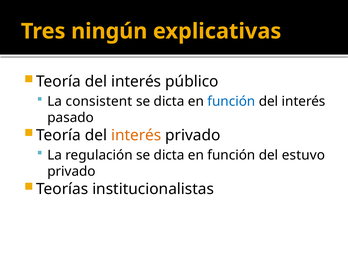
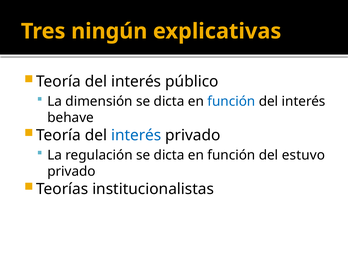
consistent: consistent -> dimensión
pasado: pasado -> behave
interés at (136, 135) colour: orange -> blue
